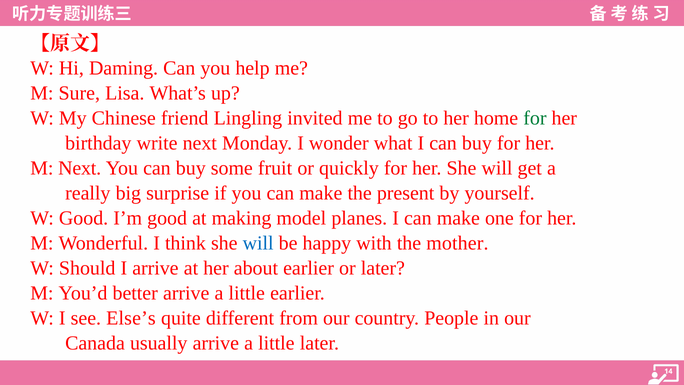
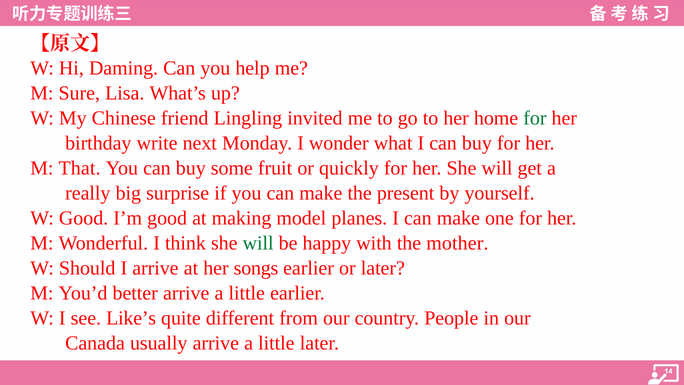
M Next: Next -> That
will at (258, 243) colour: blue -> green
about: about -> songs
Else’s: Else’s -> Like’s
